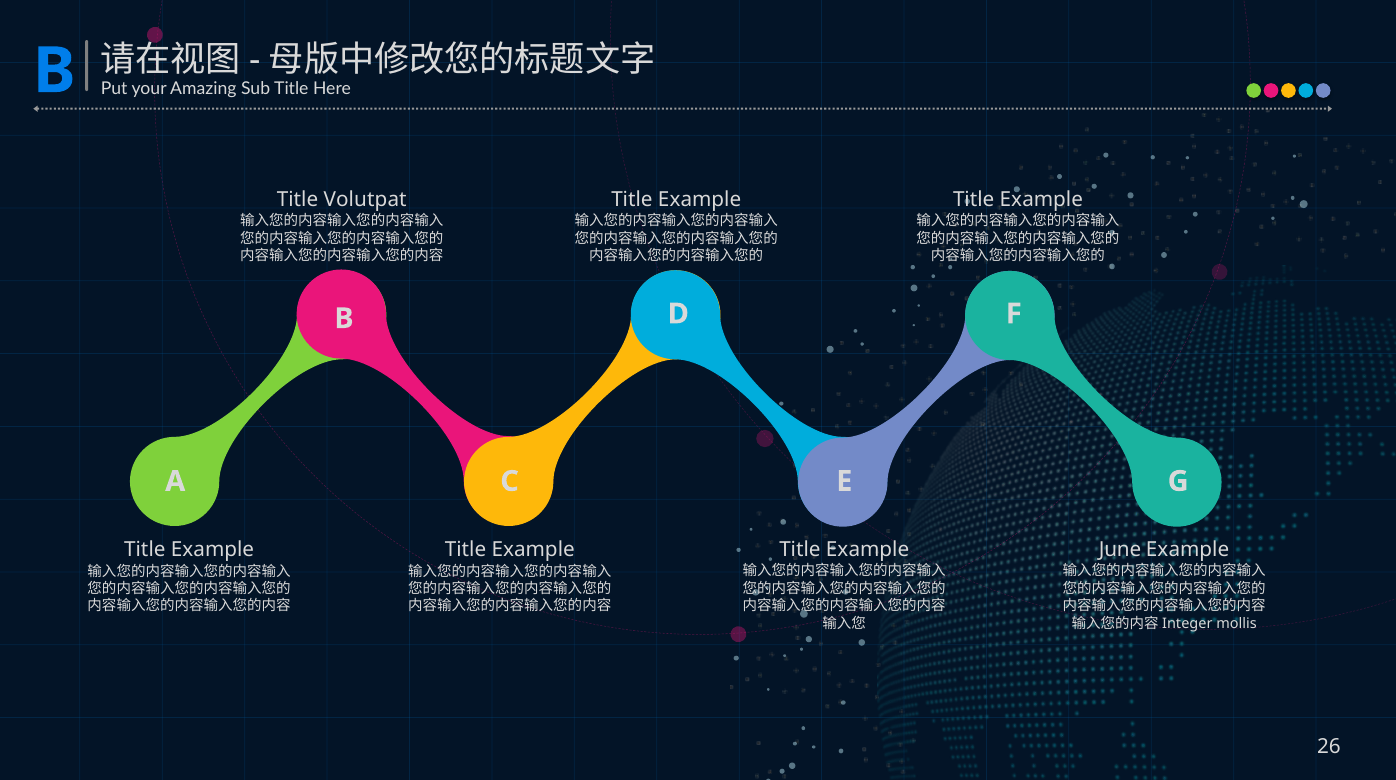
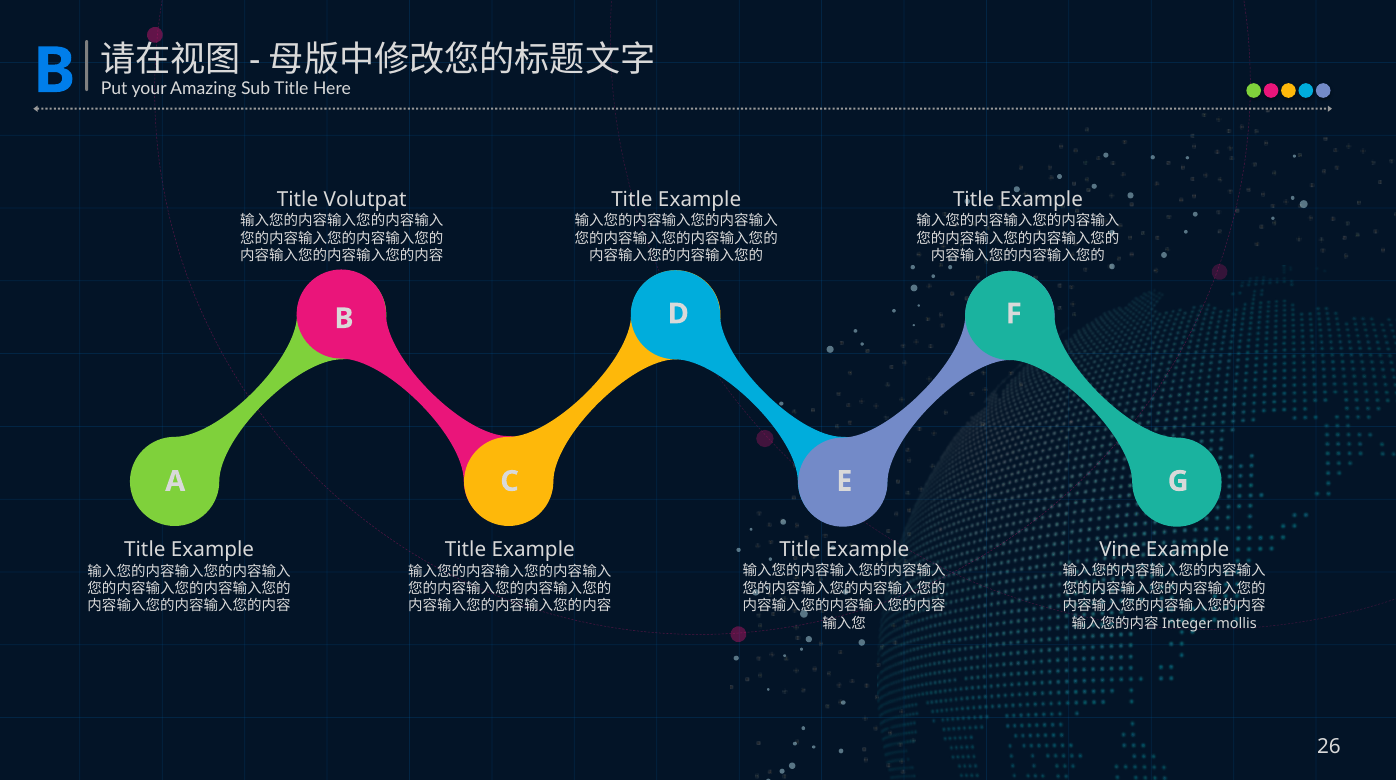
June: June -> Vine
